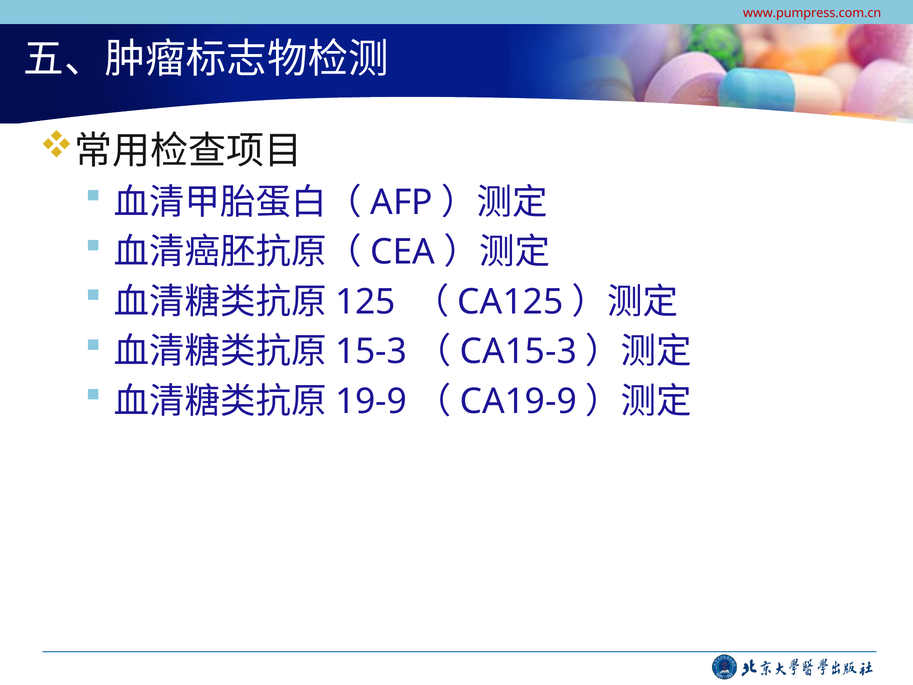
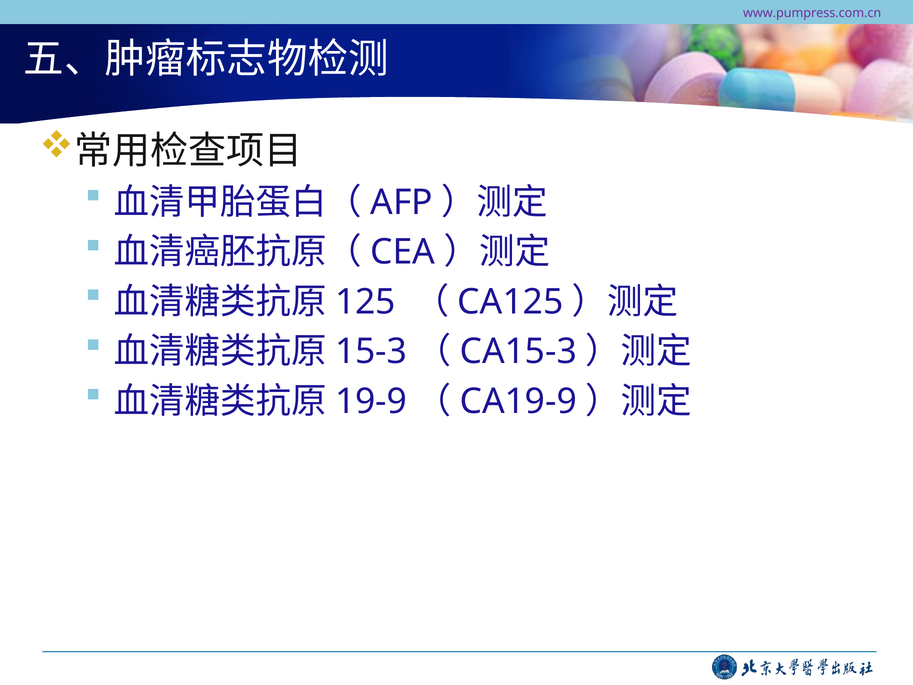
www.pumpress.com.cn colour: red -> purple
